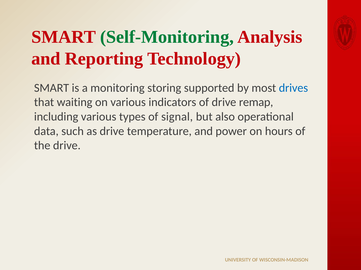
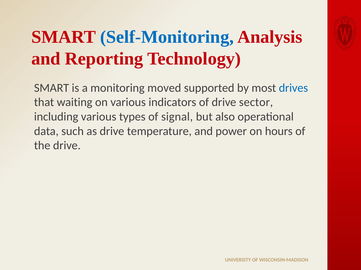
Self-Monitoring colour: green -> blue
storing: storing -> moved
remap: remap -> sector
